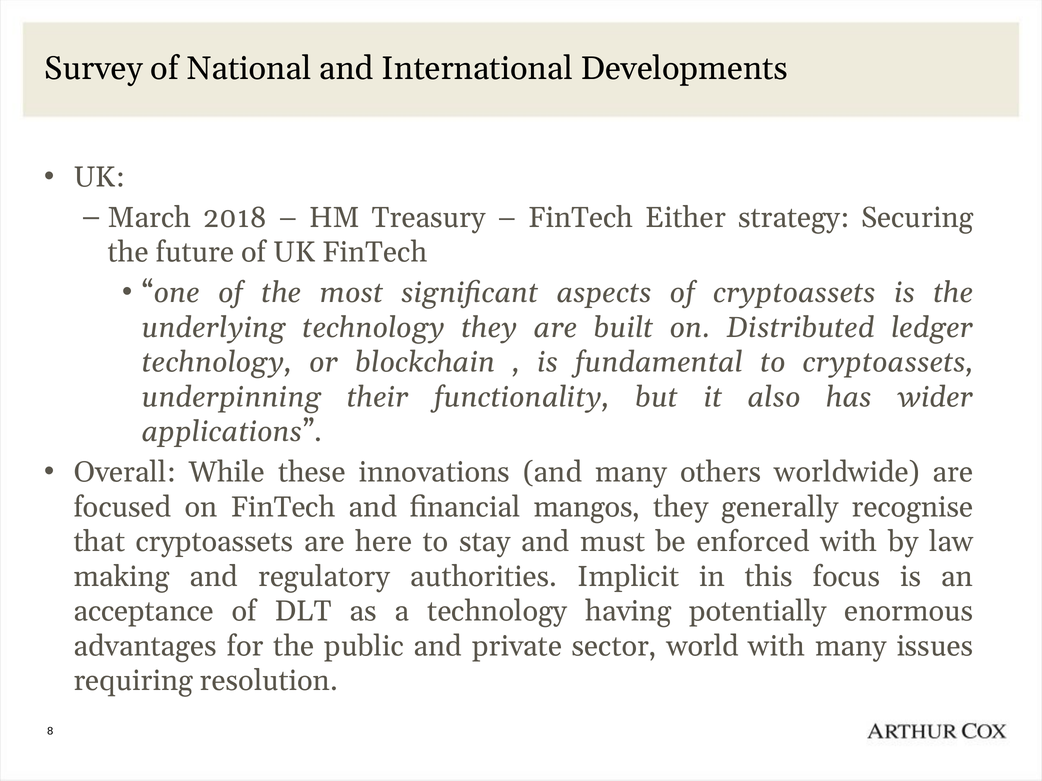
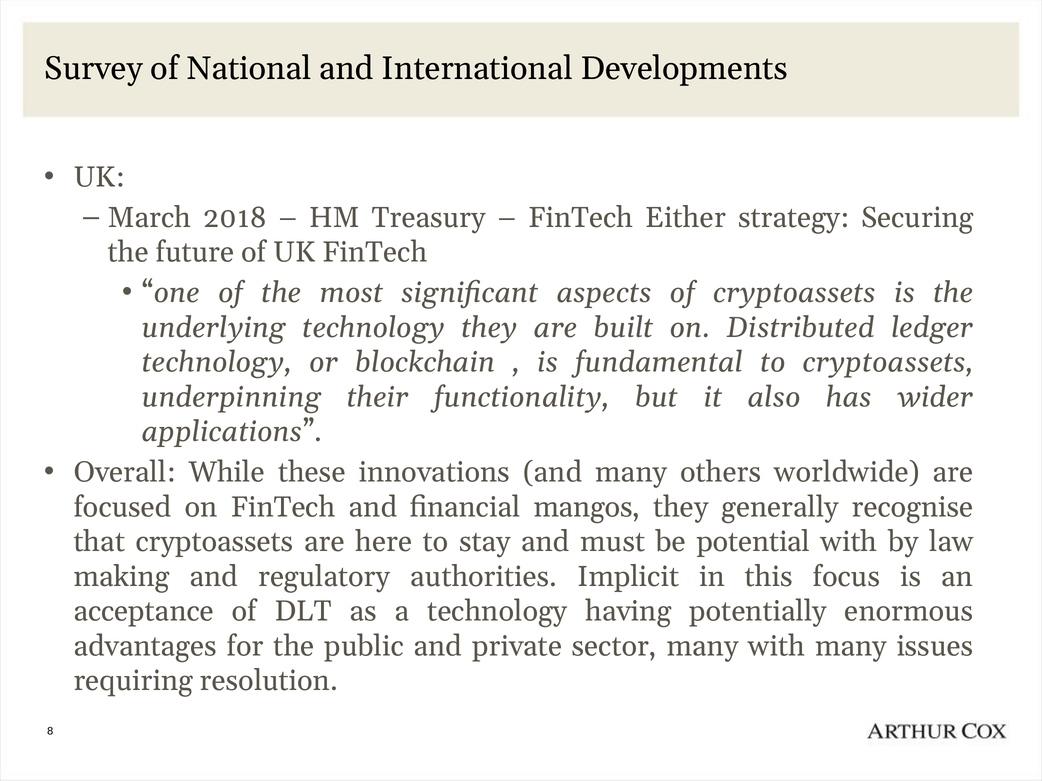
enforced: enforced -> potential
sector world: world -> many
